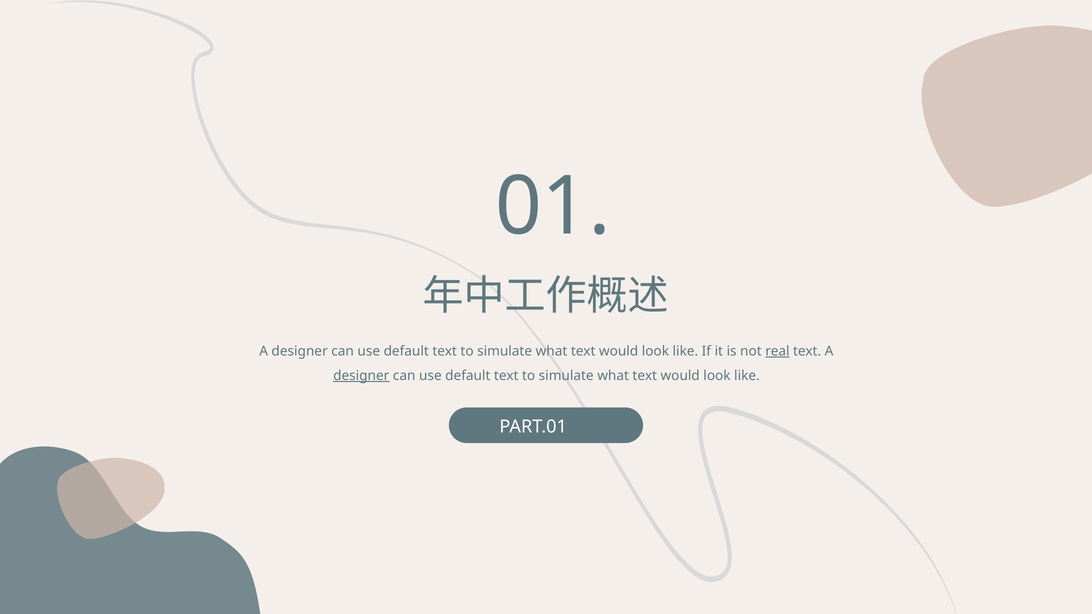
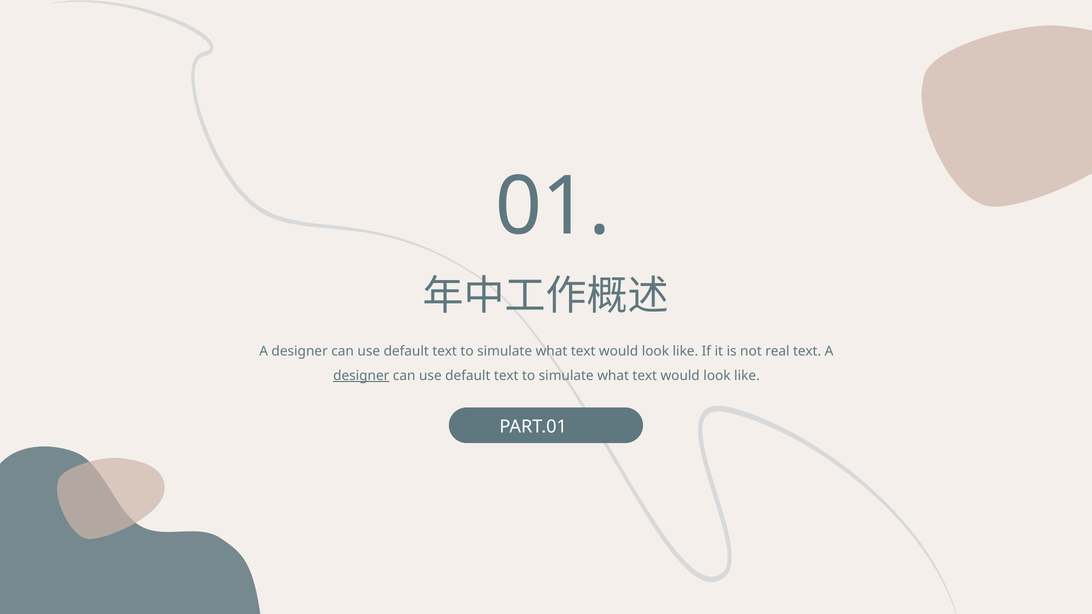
real underline: present -> none
